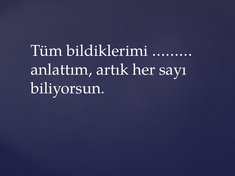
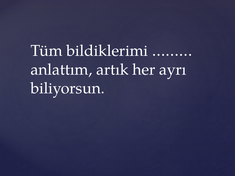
sayı: sayı -> ayrı
